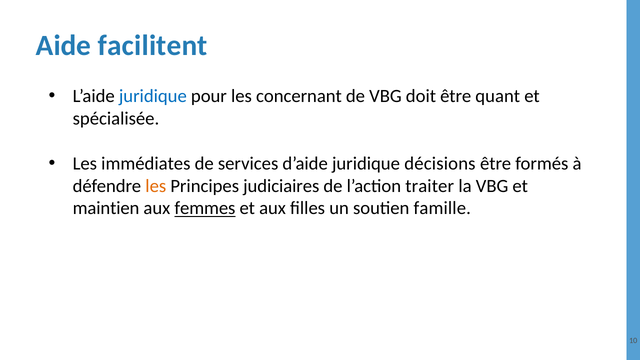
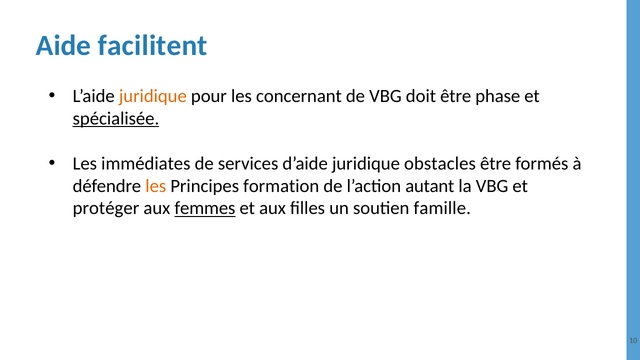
juridique at (153, 96) colour: blue -> orange
quant: quant -> phase
spécialisée underline: none -> present
décisions: décisions -> obstacles
judiciaires: judiciaires -> formation
traiter: traiter -> autant
maintien: maintien -> protéger
